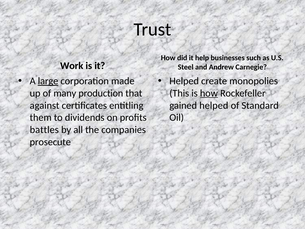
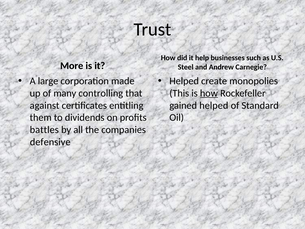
Work: Work -> More
large underline: present -> none
production: production -> controlling
prosecute: prosecute -> defensive
